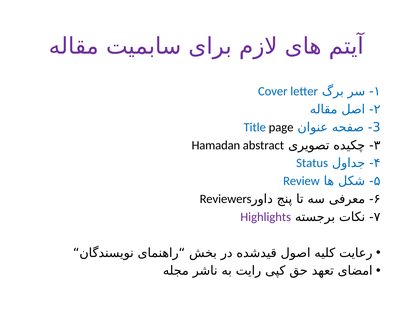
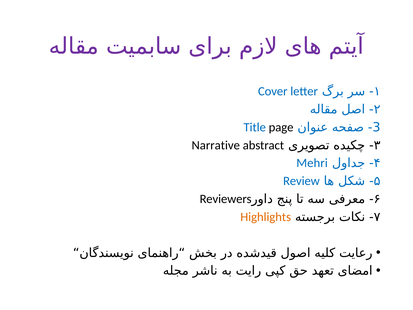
Hamadan: Hamadan -> Narrative
Status: Status -> Mehri
Highlights colour: purple -> orange
